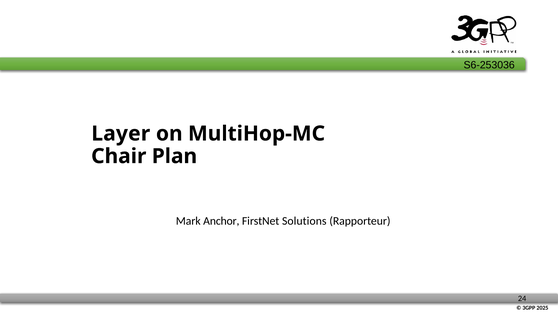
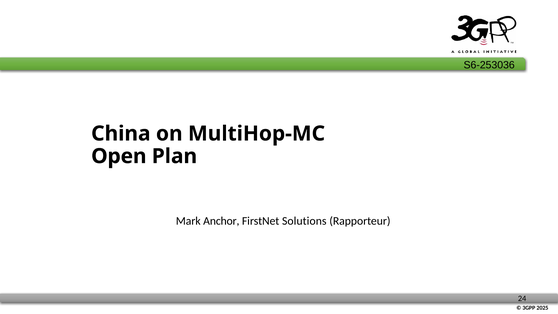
Layer: Layer -> China
Chair: Chair -> Open
